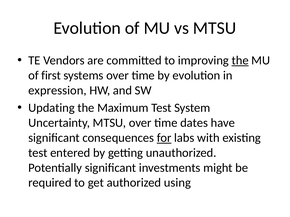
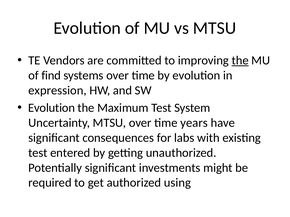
first: first -> find
Updating at (51, 108): Updating -> Evolution
dates: dates -> years
for underline: present -> none
